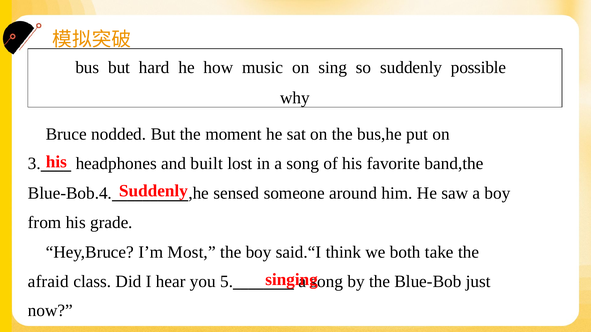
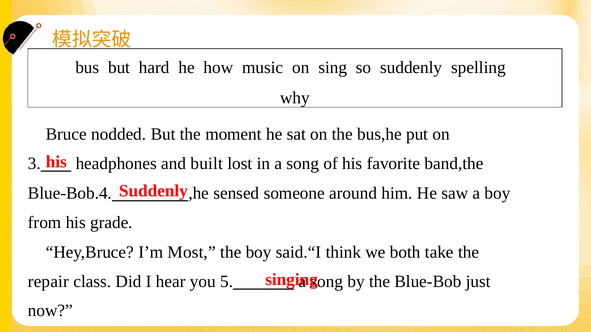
possible: possible -> spelling
afraid: afraid -> repair
